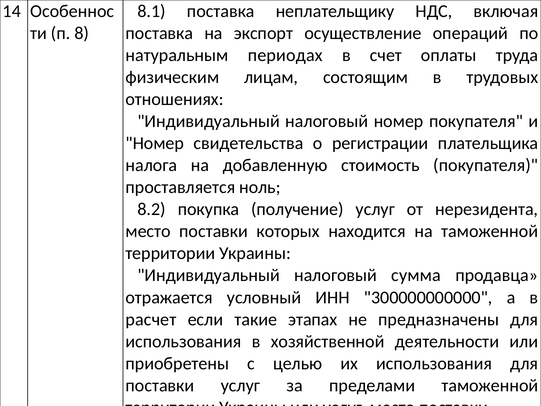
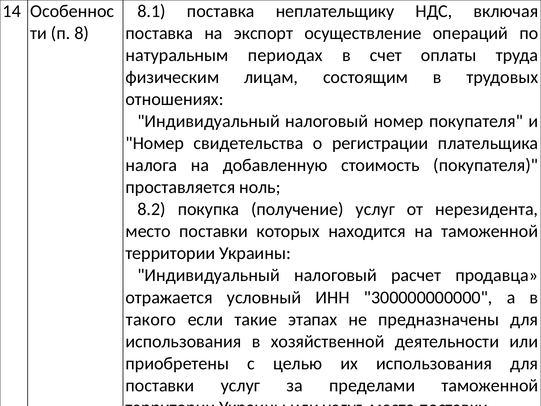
сумма: сумма -> расчет
расчет: расчет -> такого
